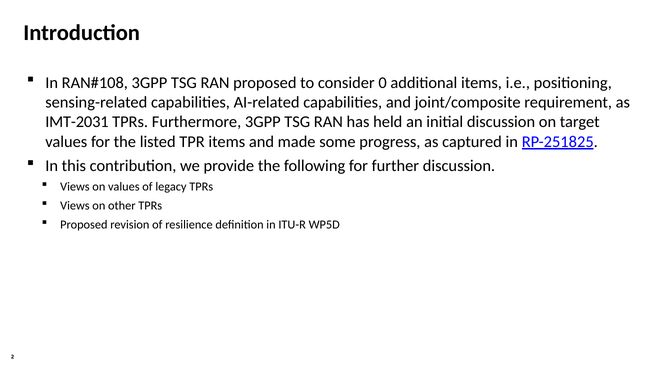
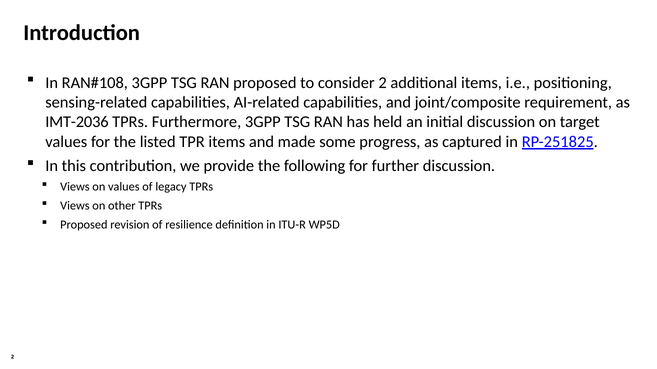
consider 0: 0 -> 2
IMT-2031: IMT-2031 -> IMT-2036
